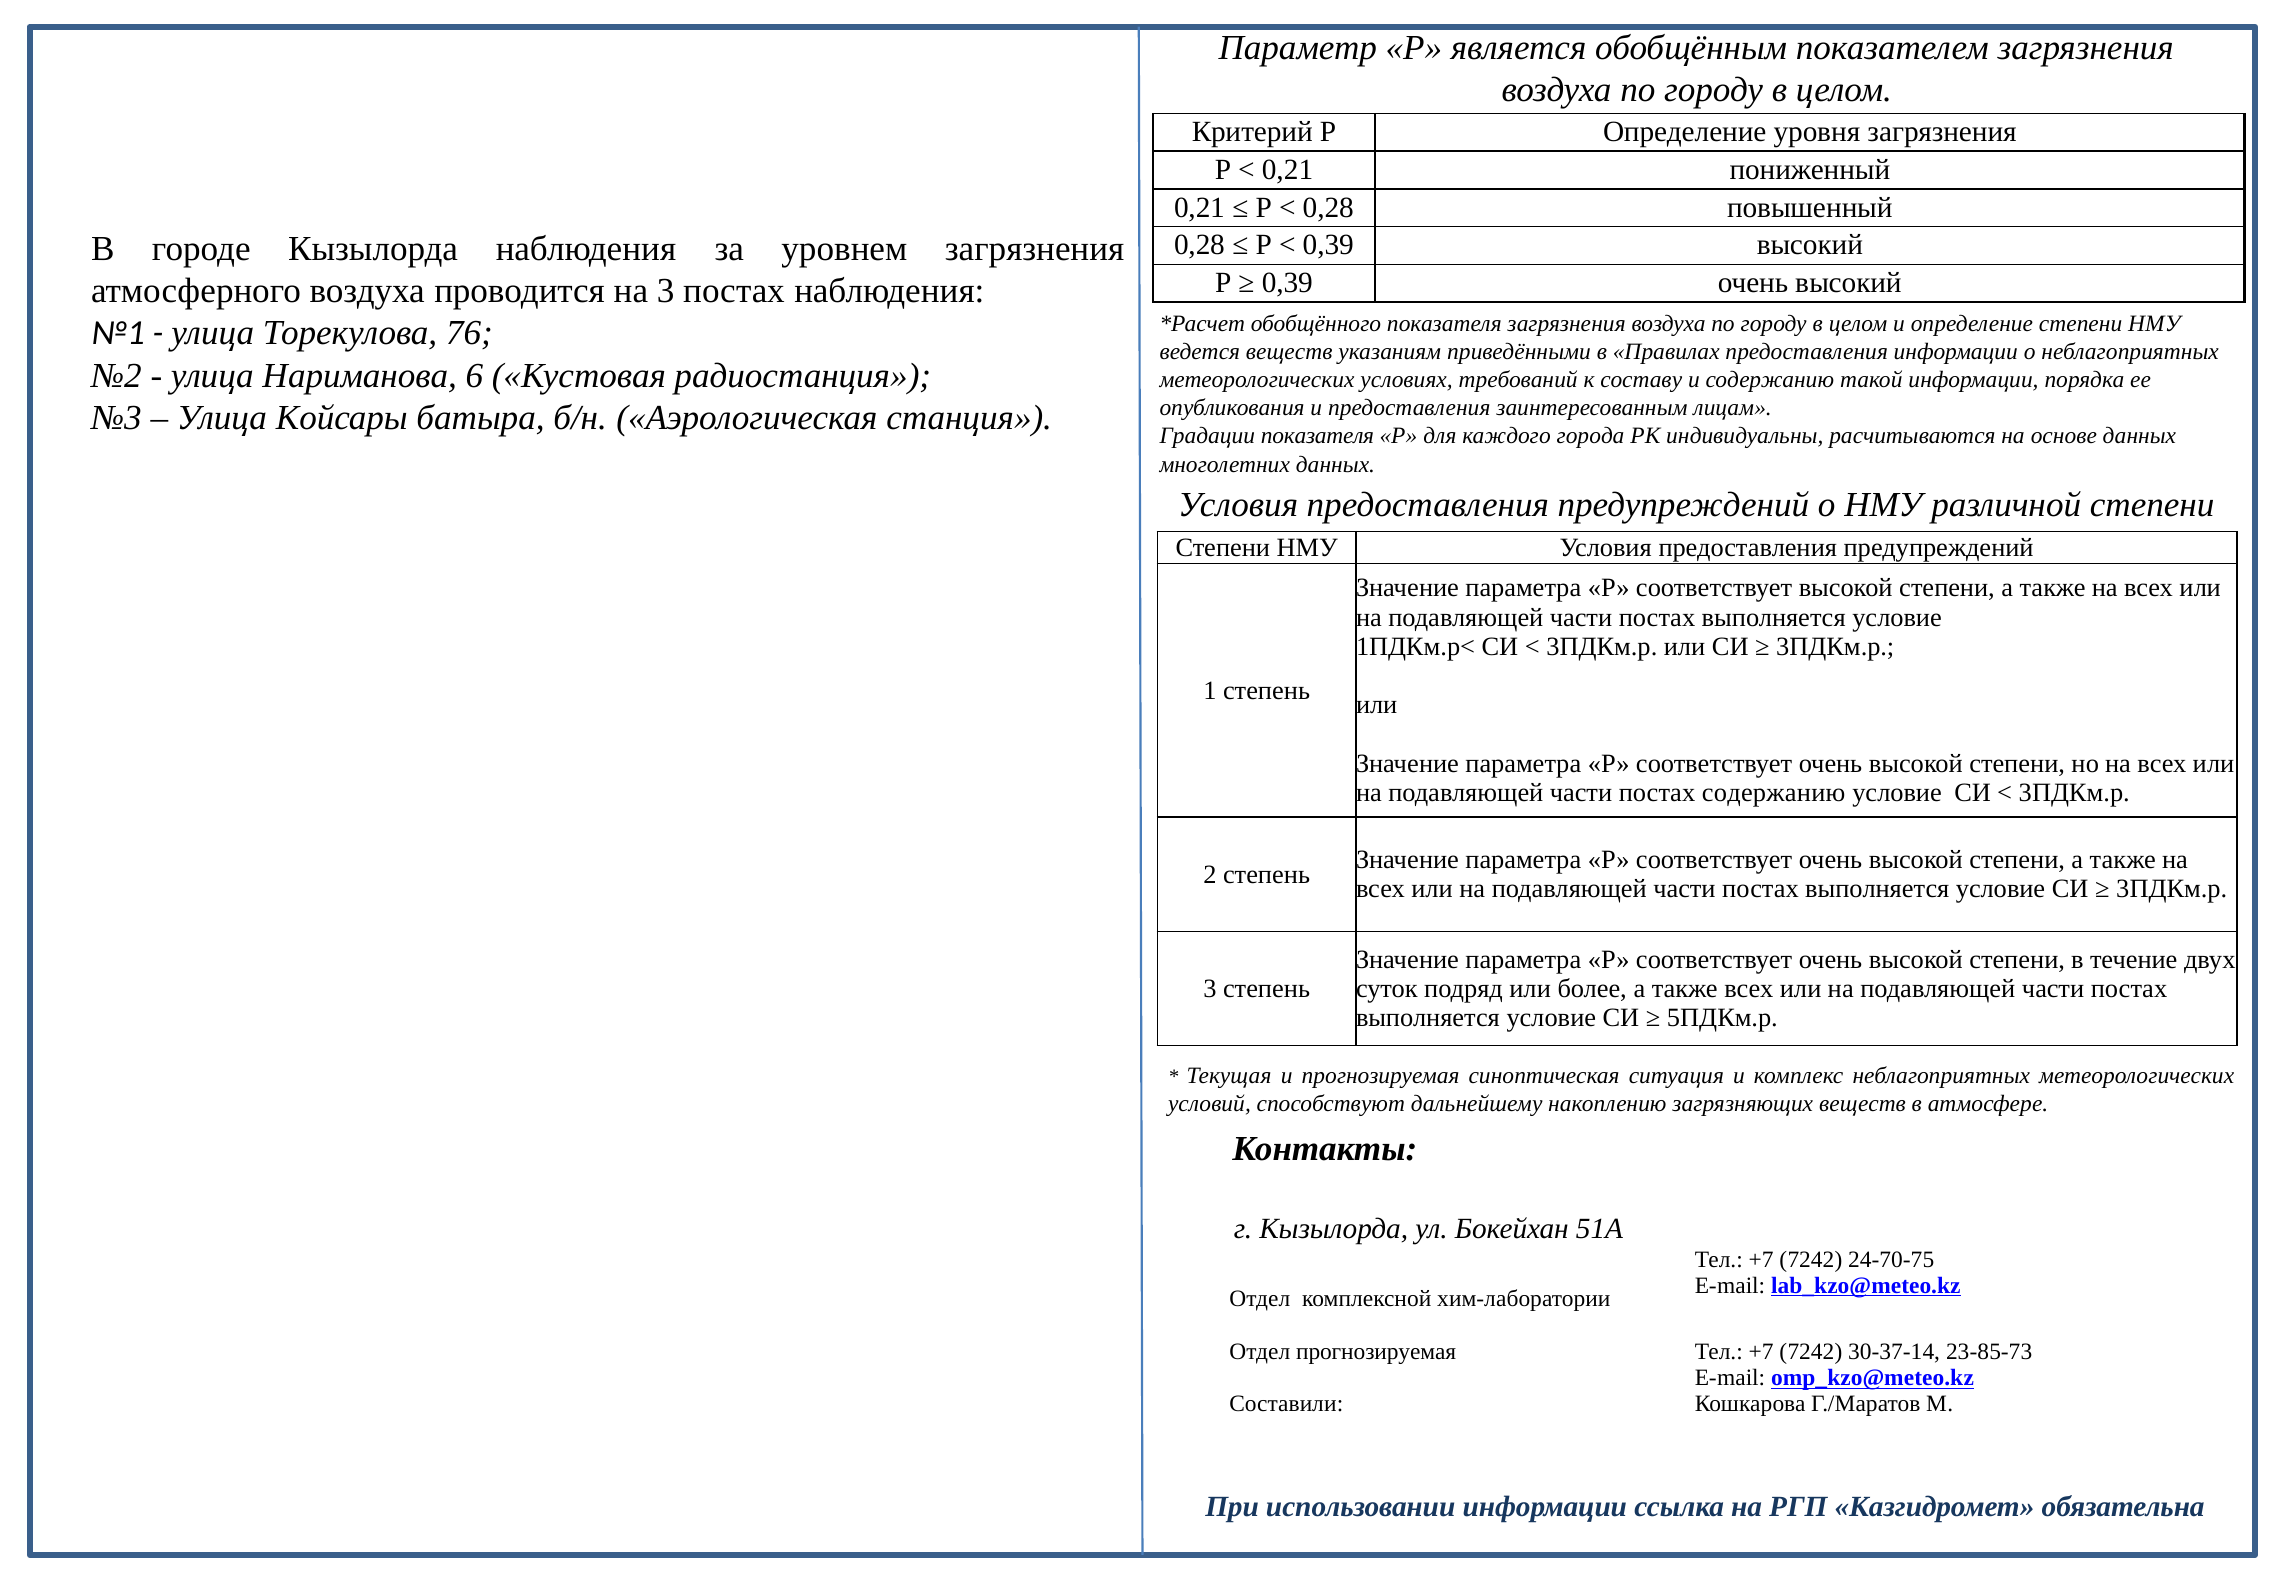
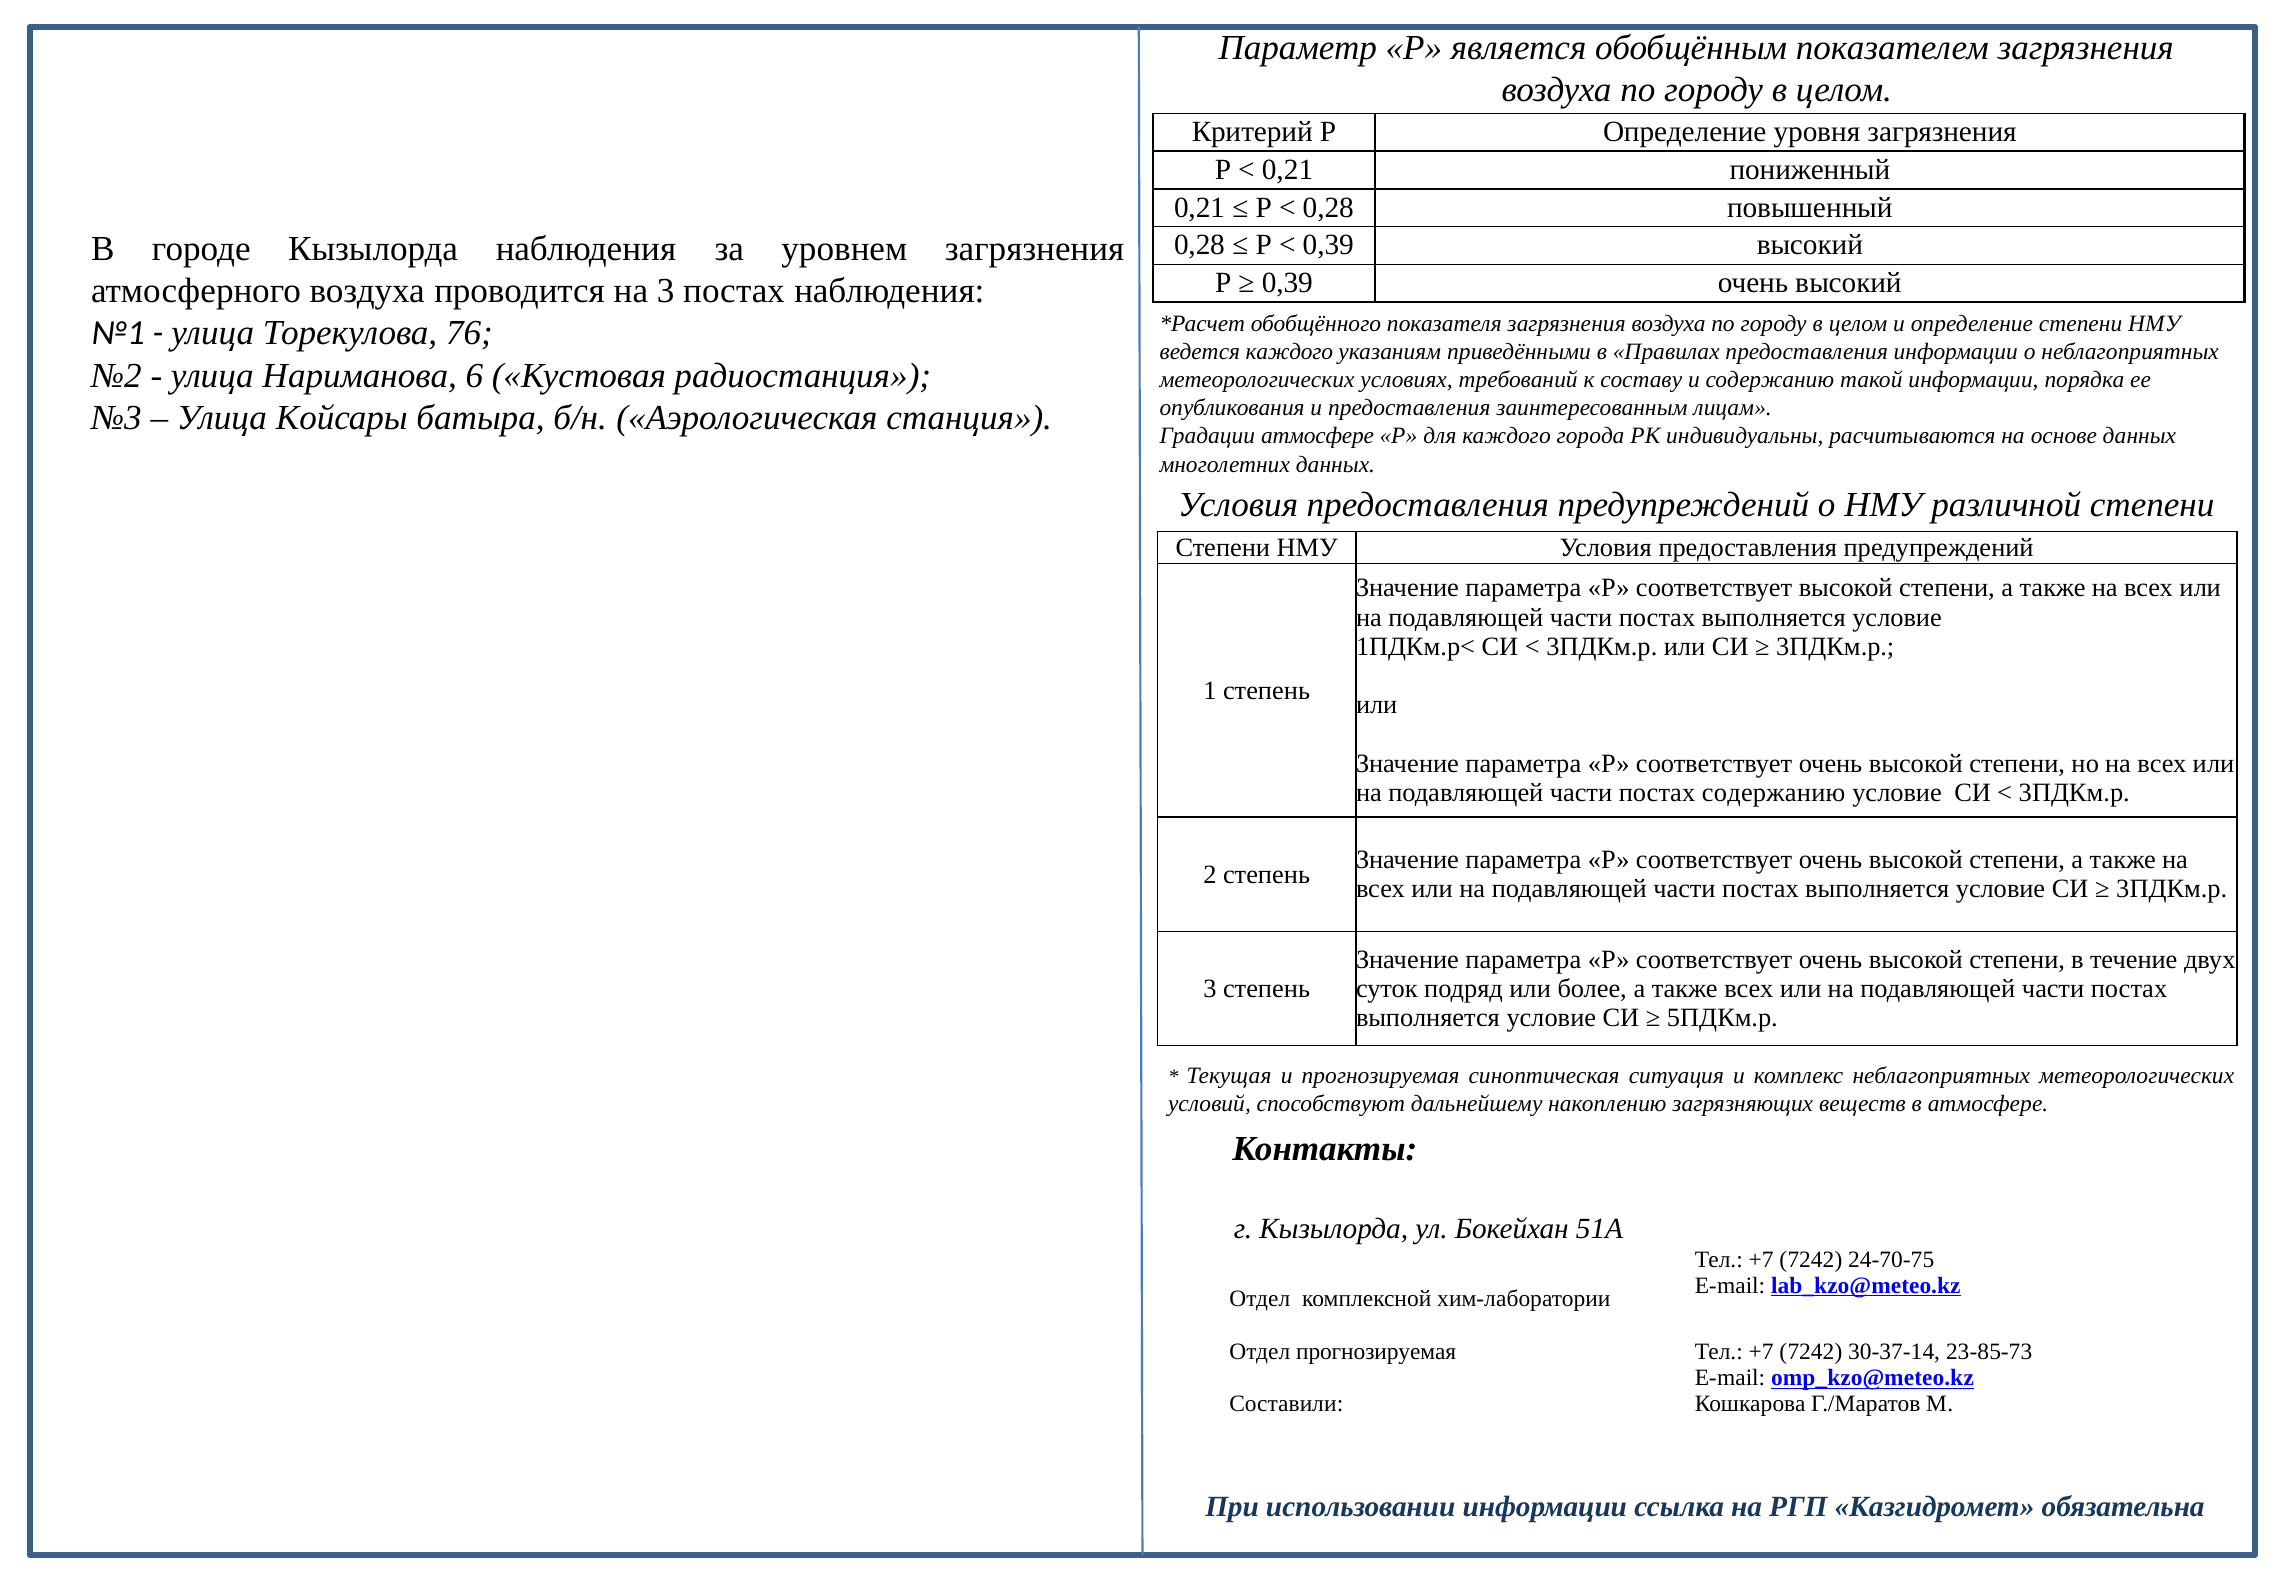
ведется веществ: веществ -> каждого
Градации показателя: показателя -> атмосфере
